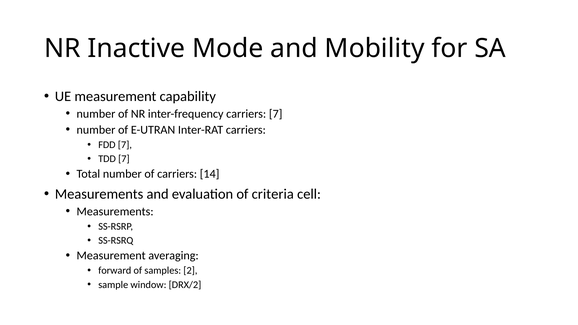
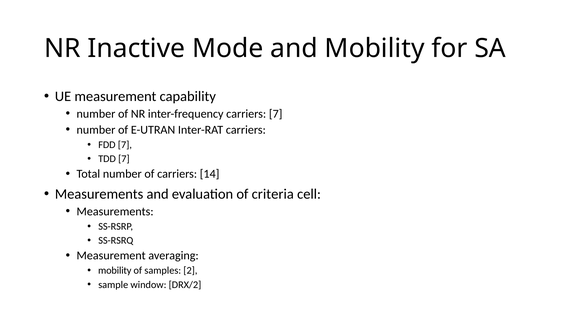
forward at (115, 271): forward -> mobility
